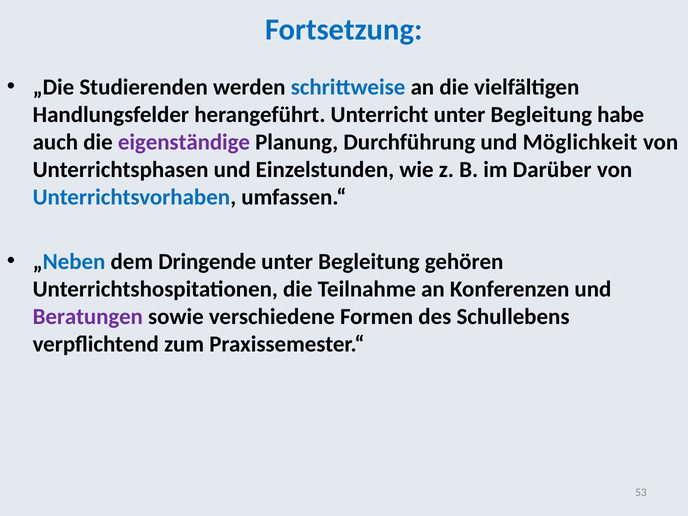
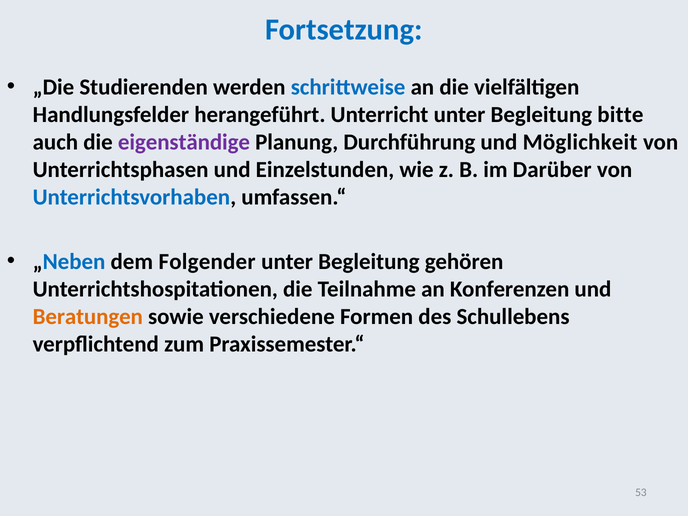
habe: habe -> bitte
Dringende: Dringende -> Folgender
Beratungen colour: purple -> orange
